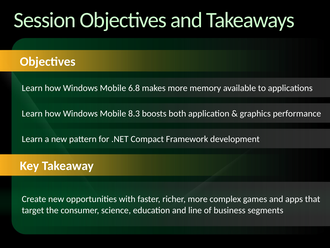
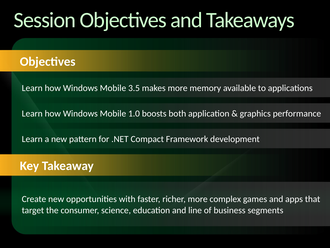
6.8: 6.8 -> 3.5
8.3: 8.3 -> 1.0
